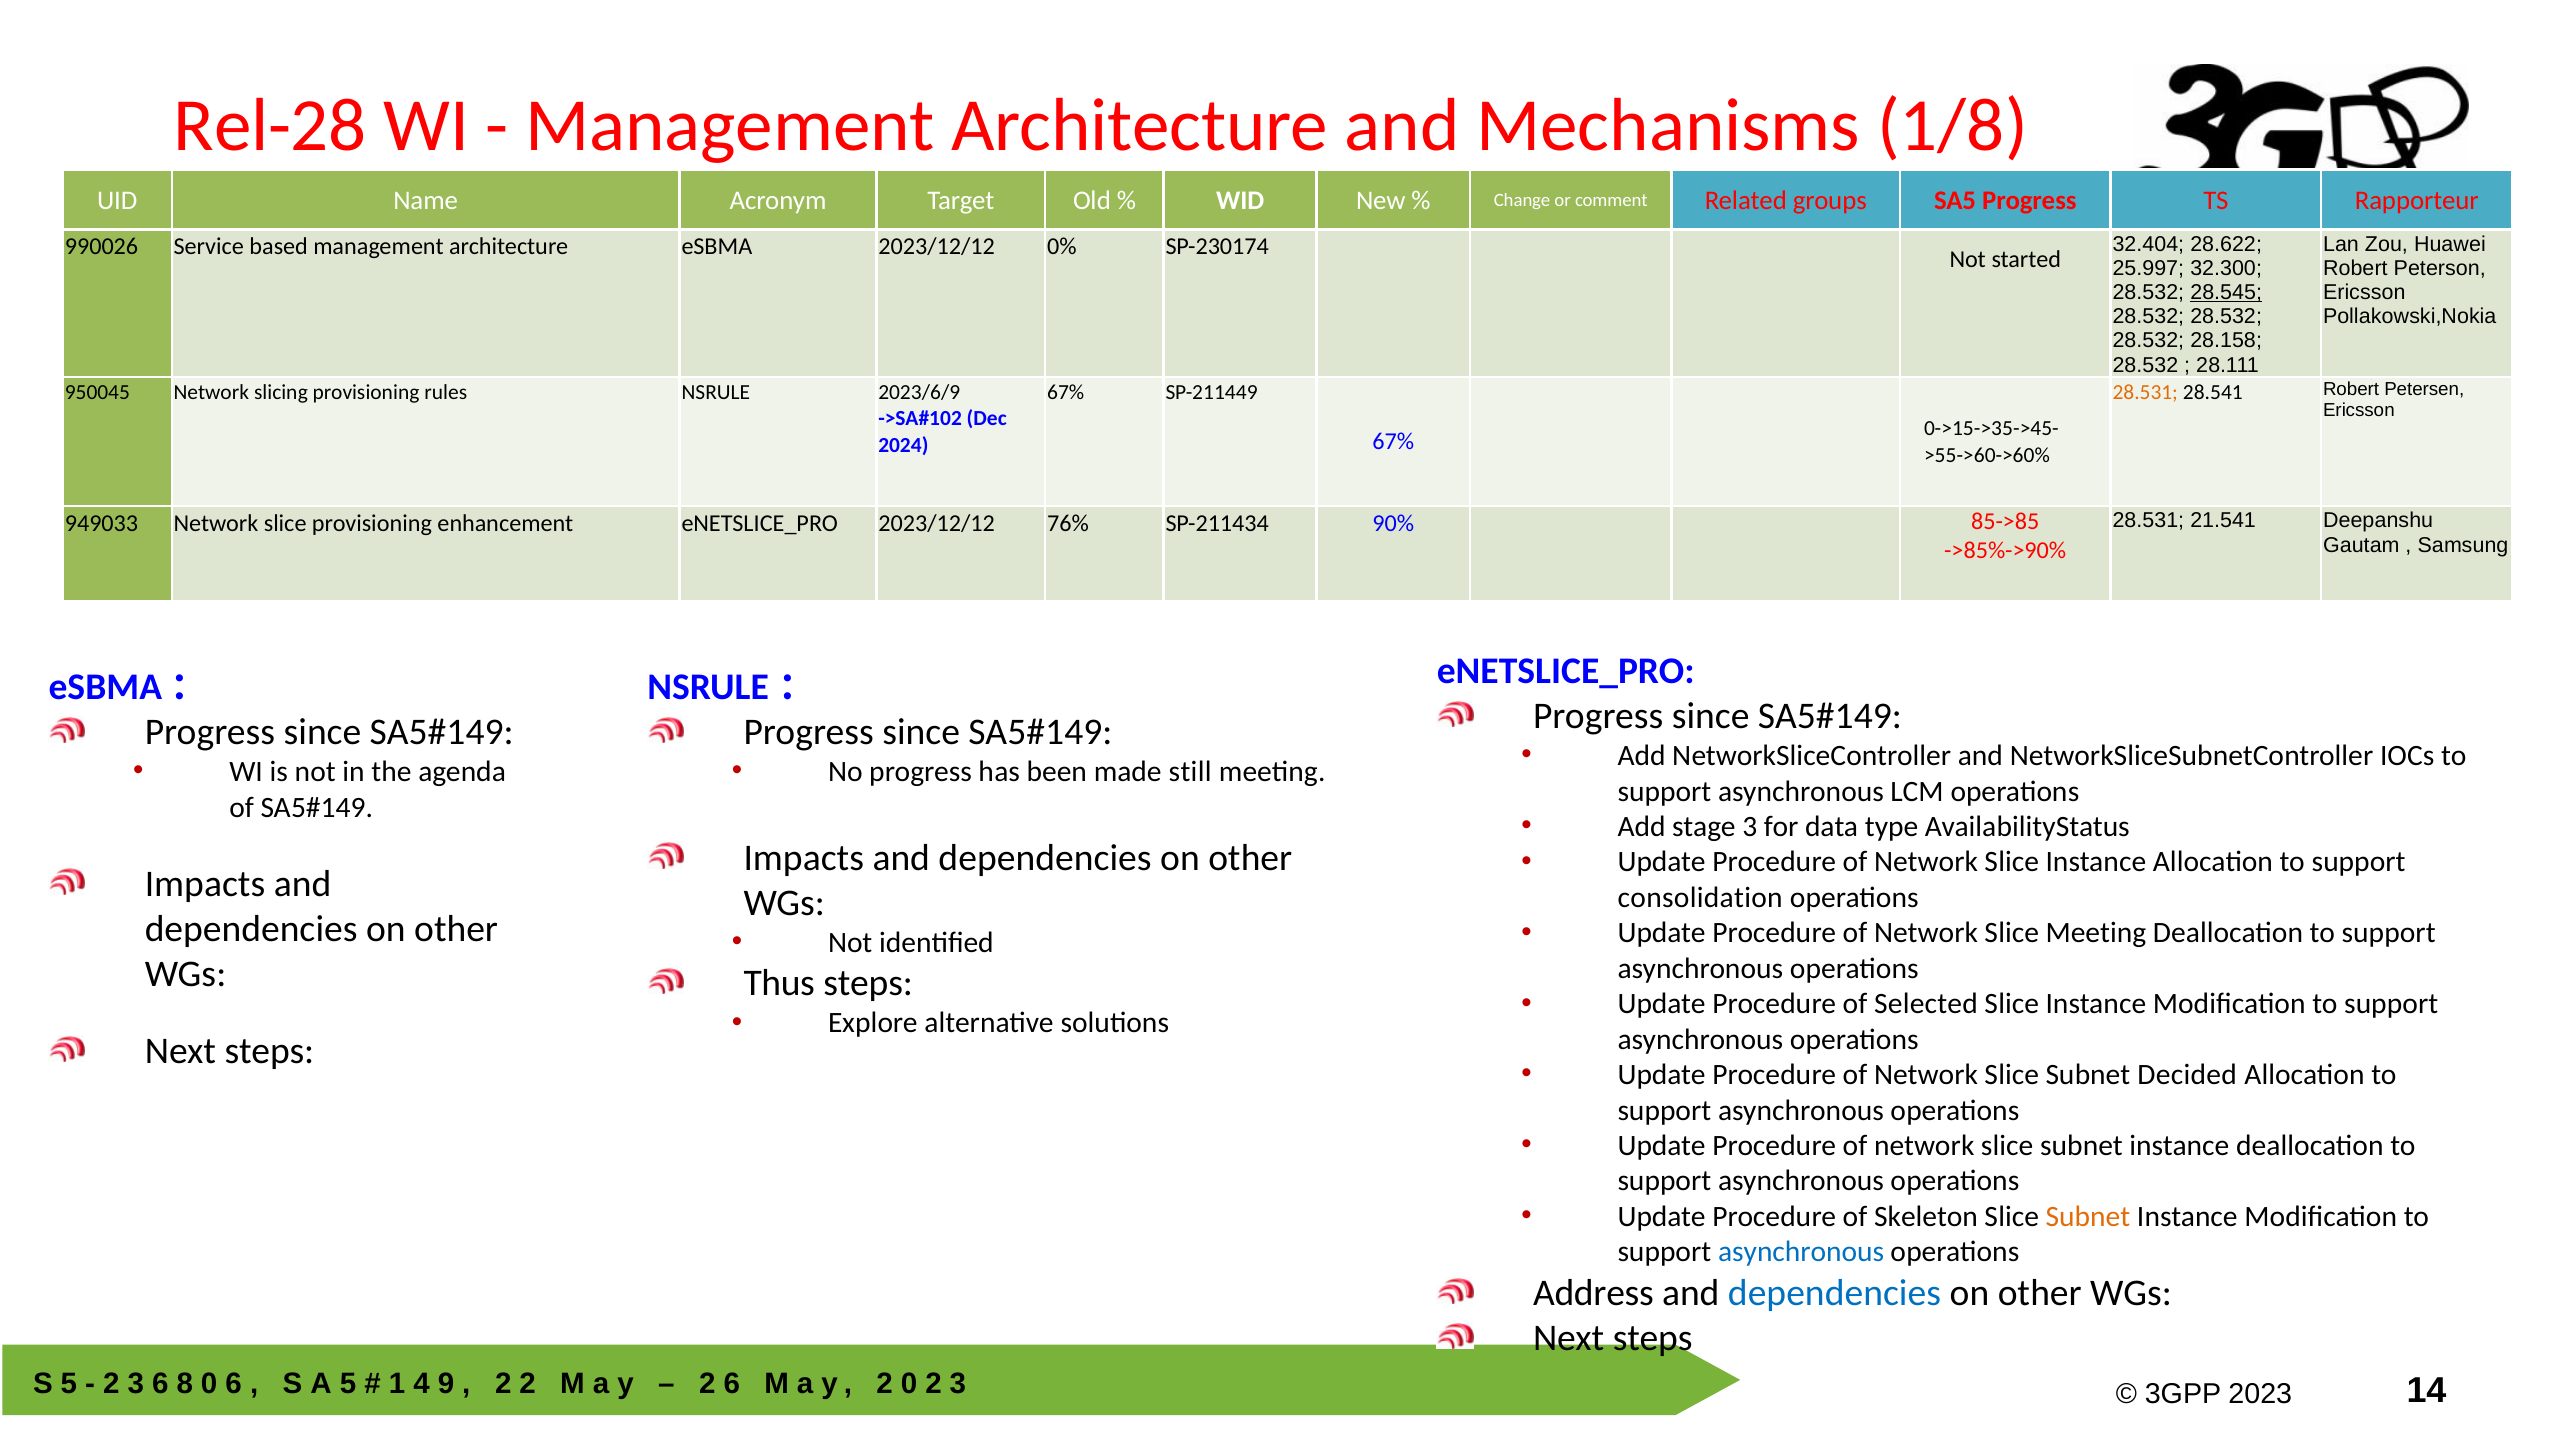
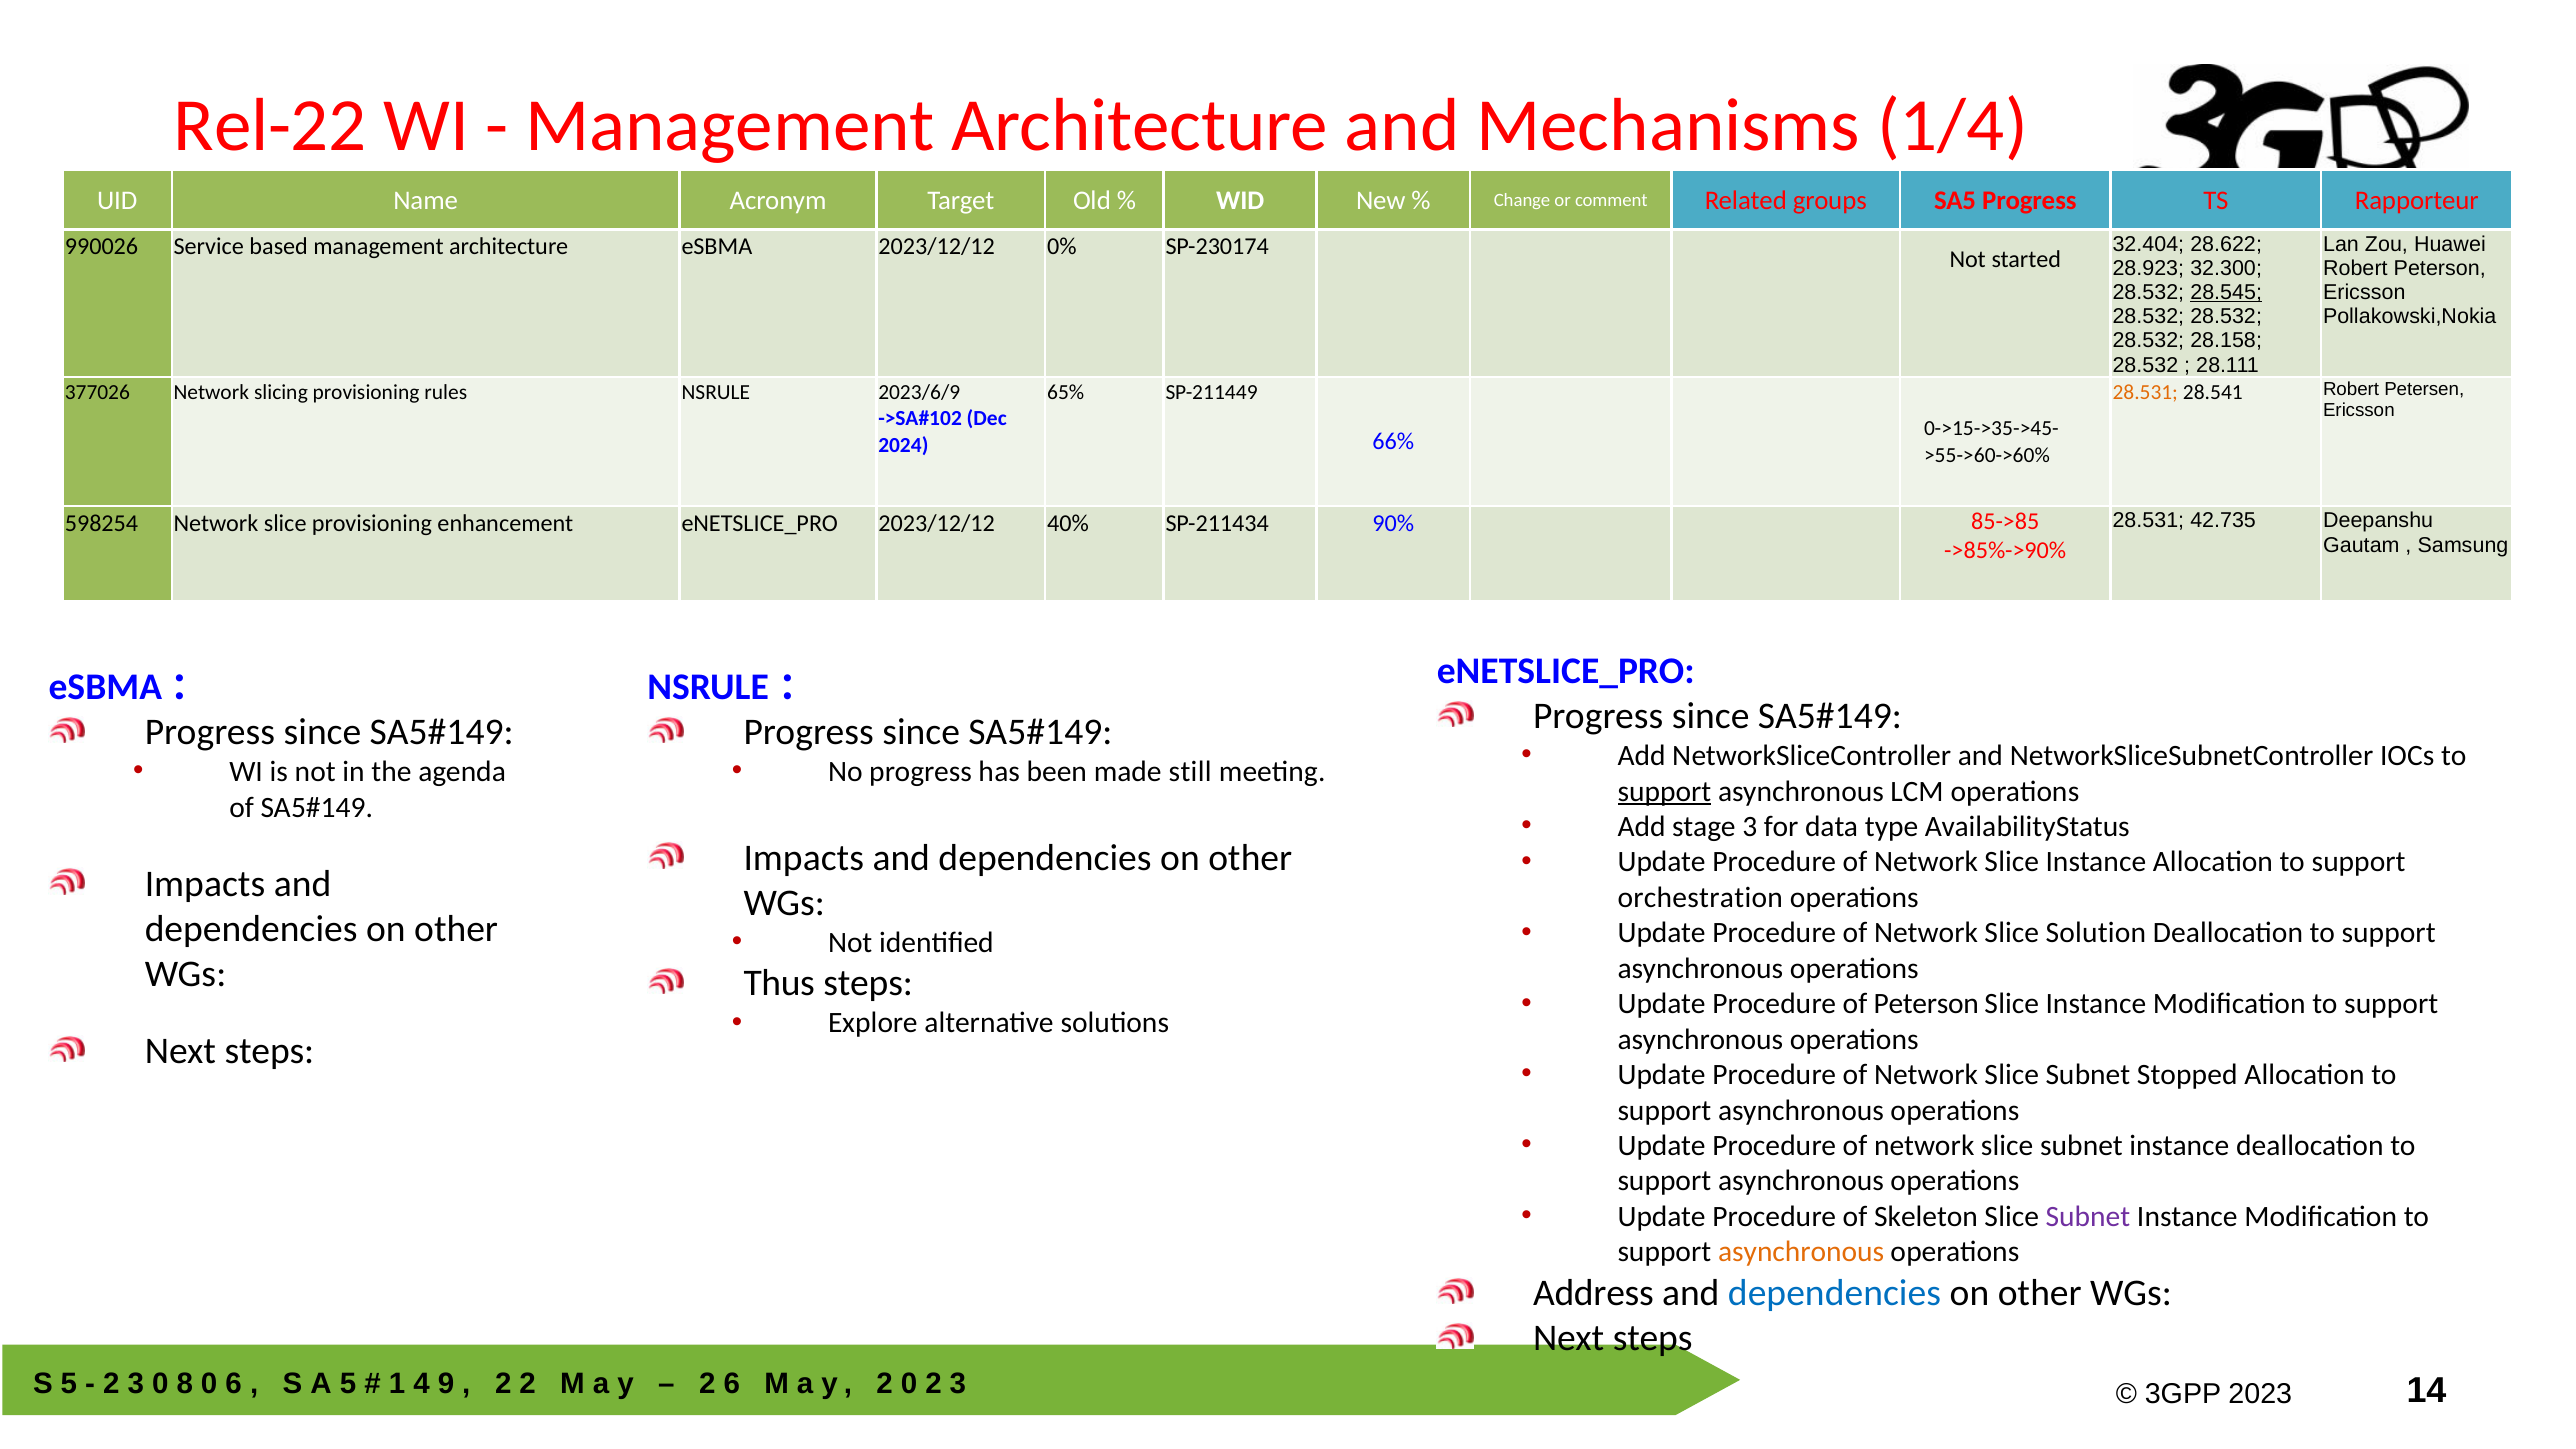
Rel-28: Rel-28 -> Rel-22
1/8: 1/8 -> 1/4
25.997: 25.997 -> 28.923
950045: 950045 -> 377026
67% at (1066, 392): 67% -> 65%
67% at (1393, 442): 67% -> 66%
21.541: 21.541 -> 42.735
949033: 949033 -> 598254
76%: 76% -> 40%
support at (1664, 791) underline: none -> present
consolidation: consolidation -> orchestration
Slice Meeting: Meeting -> Solution
of Selected: Selected -> Peterson
Decided: Decided -> Stopped
Subnet at (2088, 1217) colour: orange -> purple
asynchronous at (1801, 1252) colour: blue -> orange
3 6: 6 -> 0
